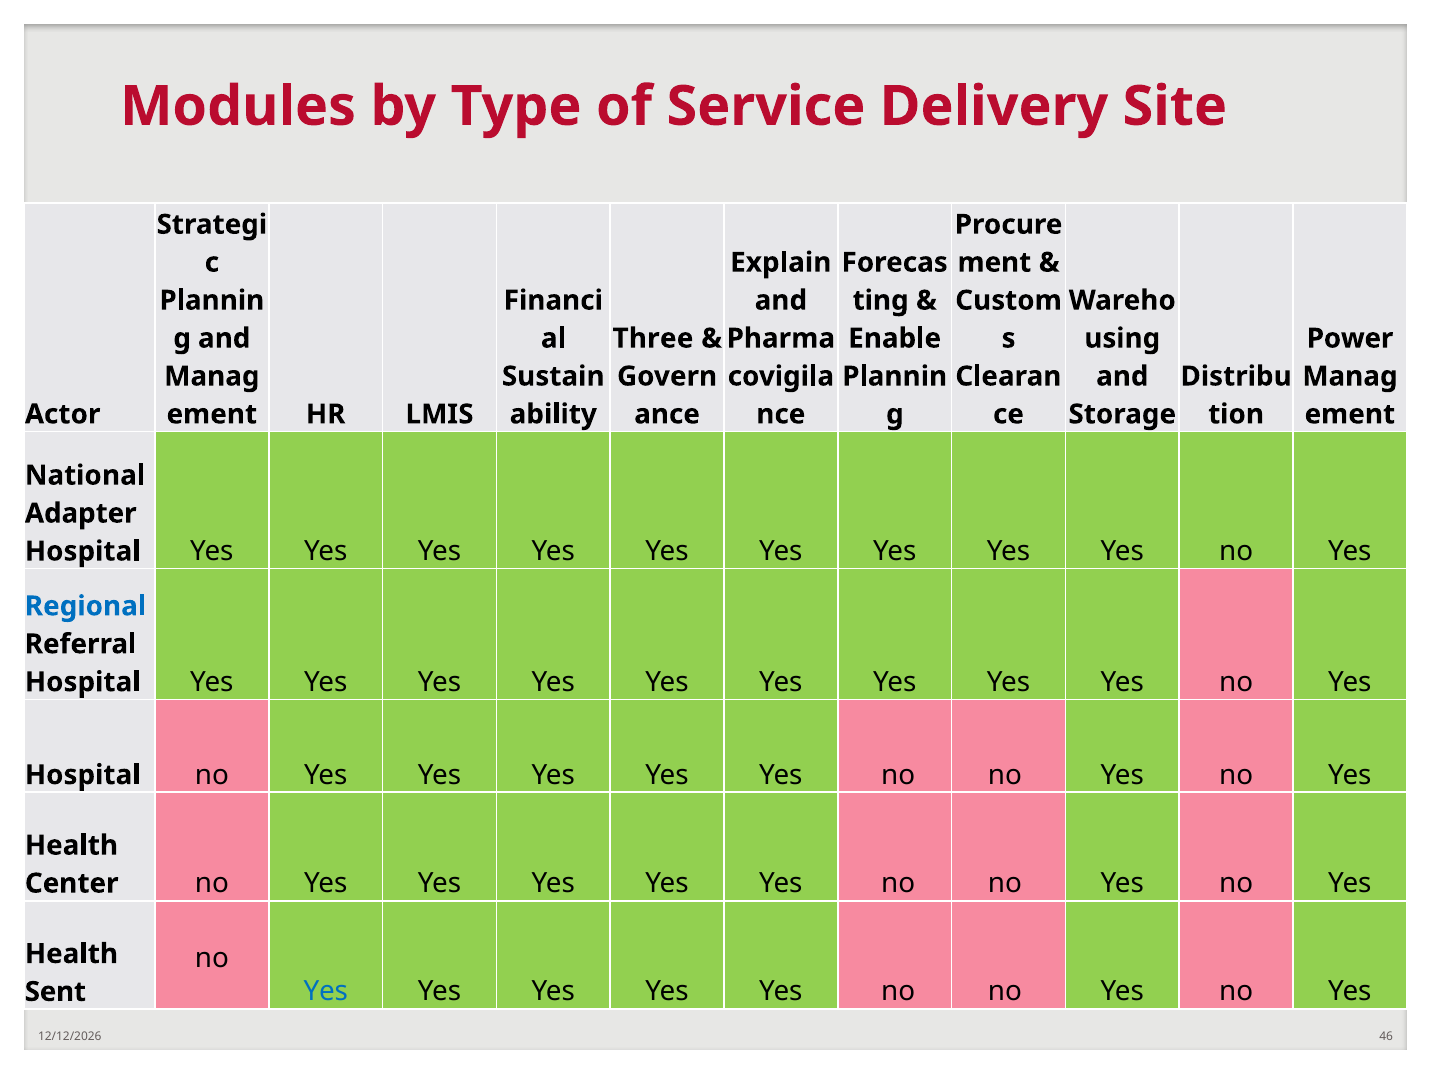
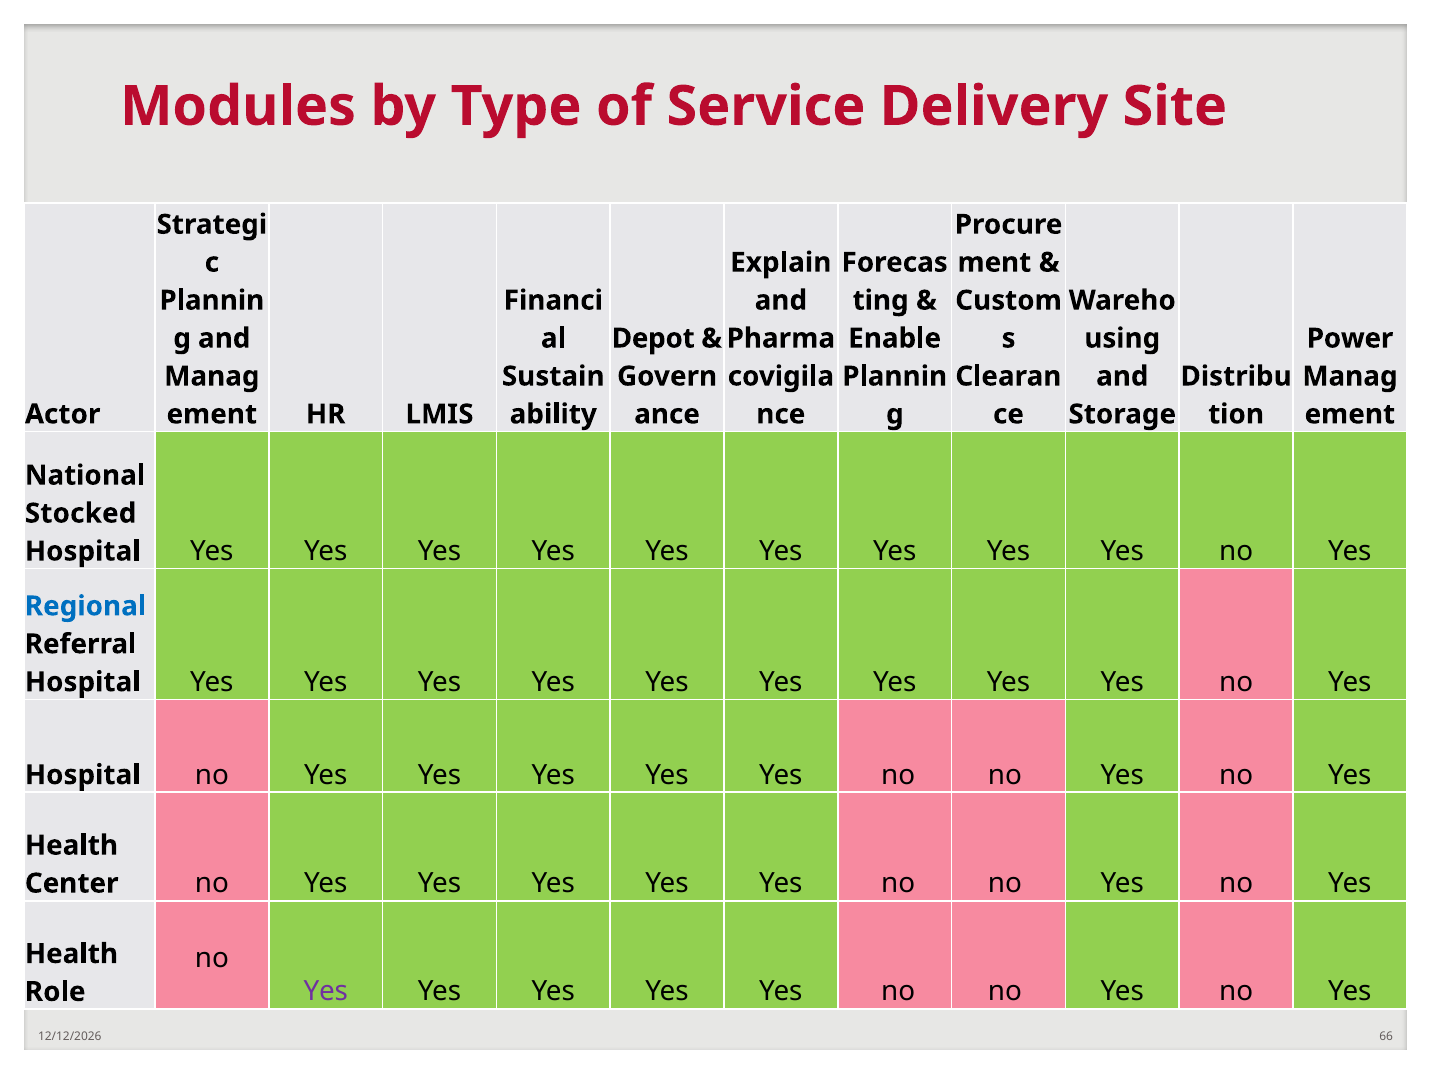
Three: Three -> Depot
Adapter: Adapter -> Stocked
Yes at (326, 991) colour: blue -> purple
Sent: Sent -> Role
46: 46 -> 66
